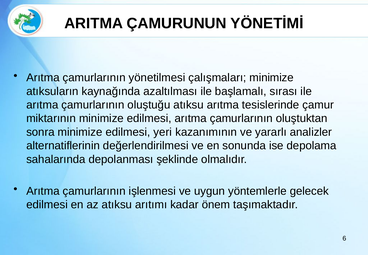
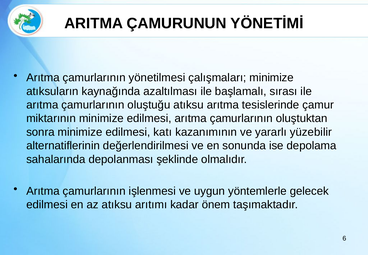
yeri: yeri -> katı
analizler: analizler -> yüzebilir
